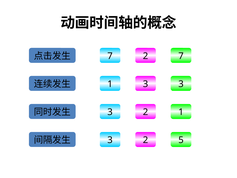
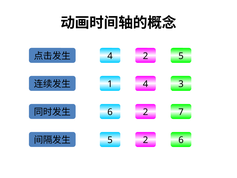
7 at (110, 56): 7 -> 4
2 7: 7 -> 5
1 3: 3 -> 4
3 at (110, 112): 3 -> 6
1 at (181, 112): 1 -> 7
3 at (110, 140): 3 -> 5
2 5: 5 -> 6
